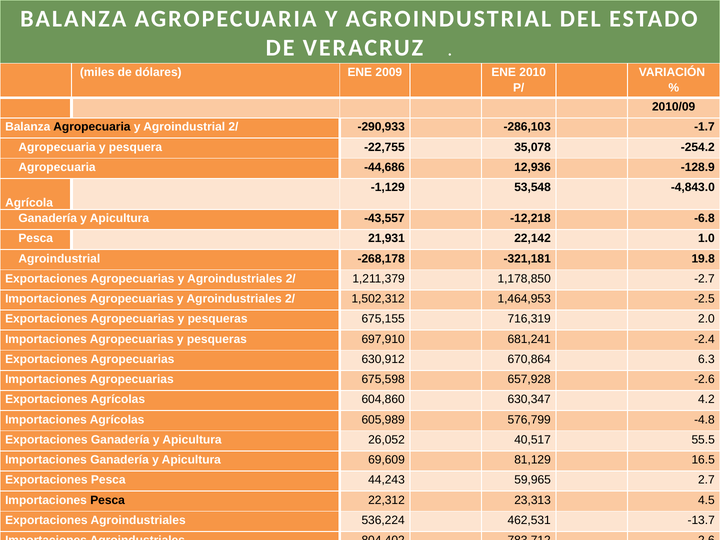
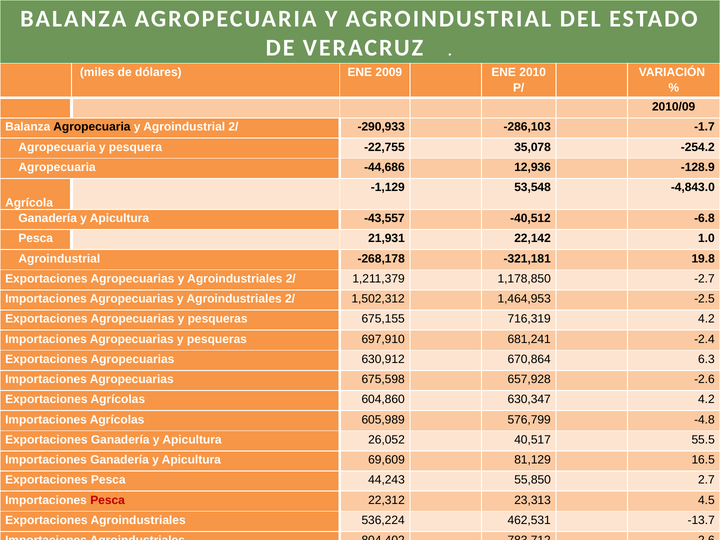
-12,218: -12,218 -> -40,512
716,319 2.0: 2.0 -> 4.2
59,965: 59,965 -> 55,850
Pesca at (108, 500) colour: black -> red
